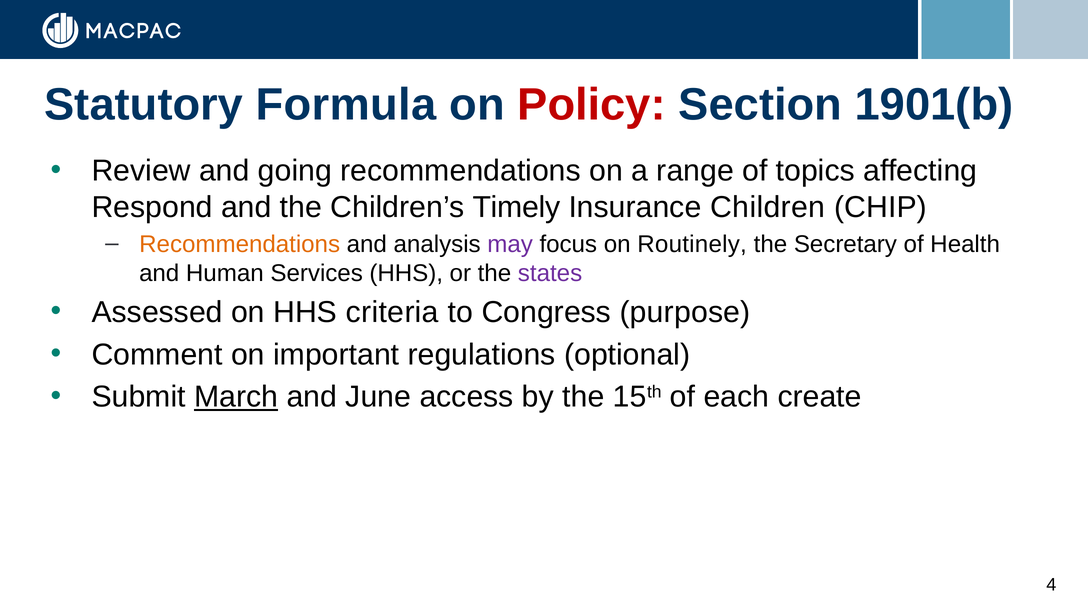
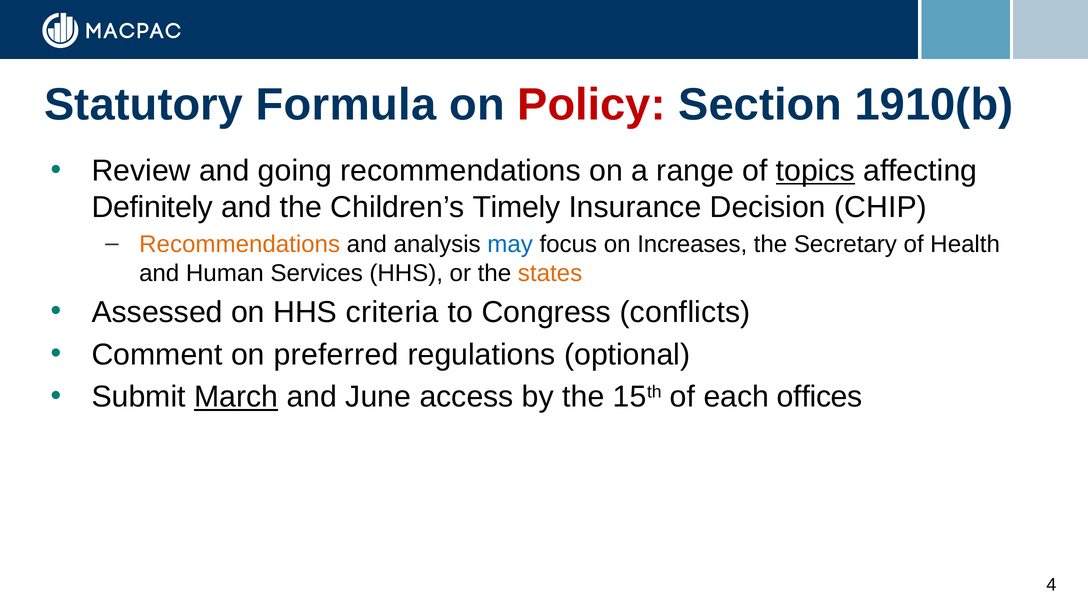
1901(b: 1901(b -> 1910(b
topics underline: none -> present
Respond: Respond -> Definitely
Children: Children -> Decision
may colour: purple -> blue
Routinely: Routinely -> Increases
states colour: purple -> orange
purpose: purpose -> conflicts
important: important -> preferred
create: create -> offices
